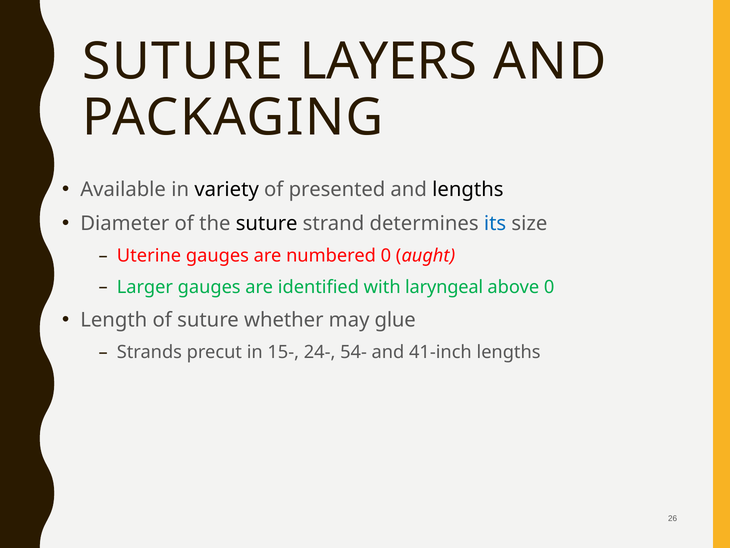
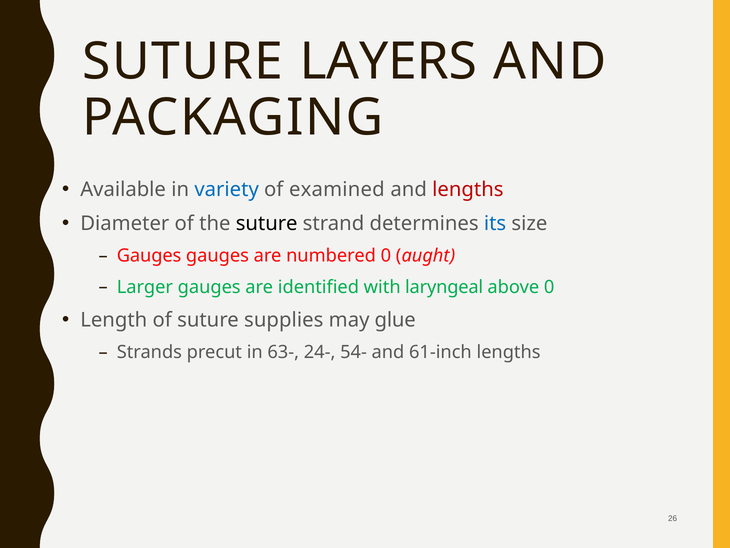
variety colour: black -> blue
presented: presented -> examined
lengths at (468, 190) colour: black -> red
Uterine at (149, 256): Uterine -> Gauges
whether: whether -> supplies
15-: 15- -> 63-
41-inch: 41-inch -> 61-inch
